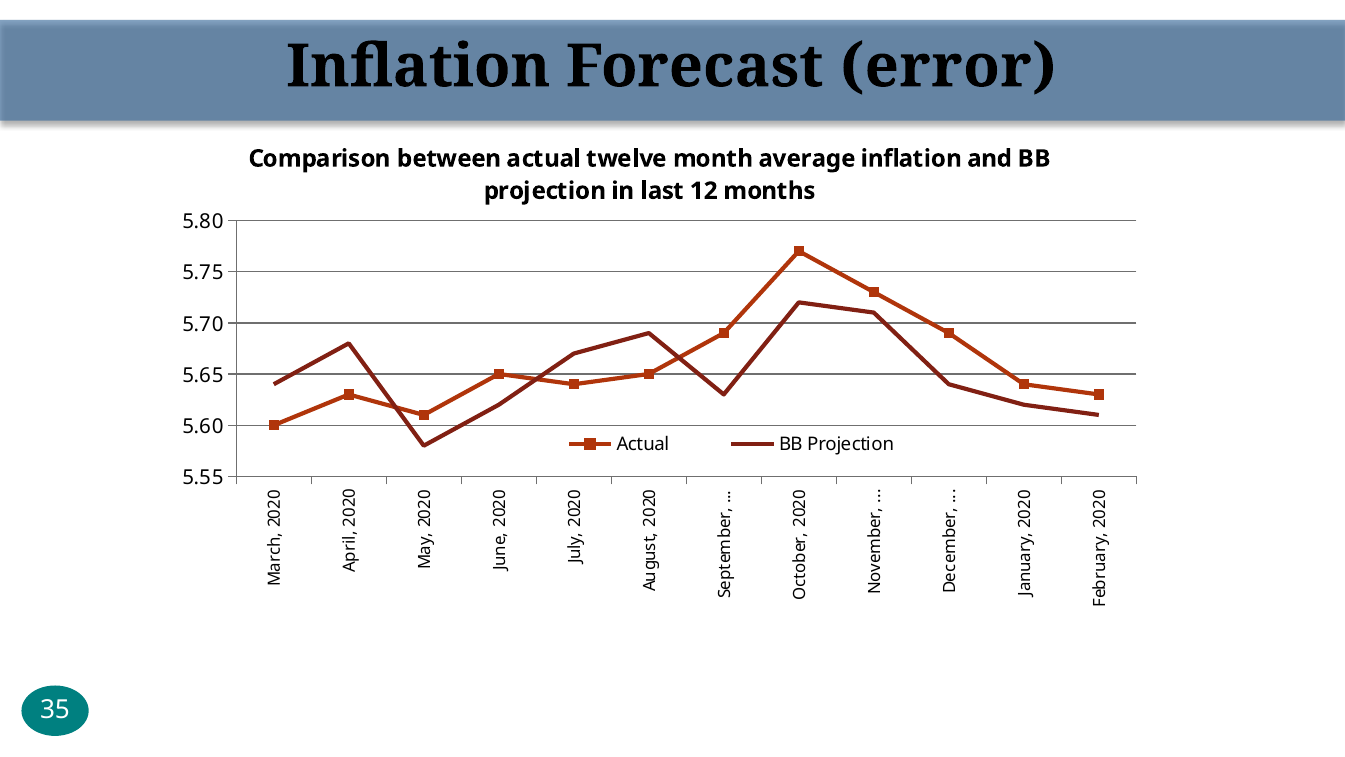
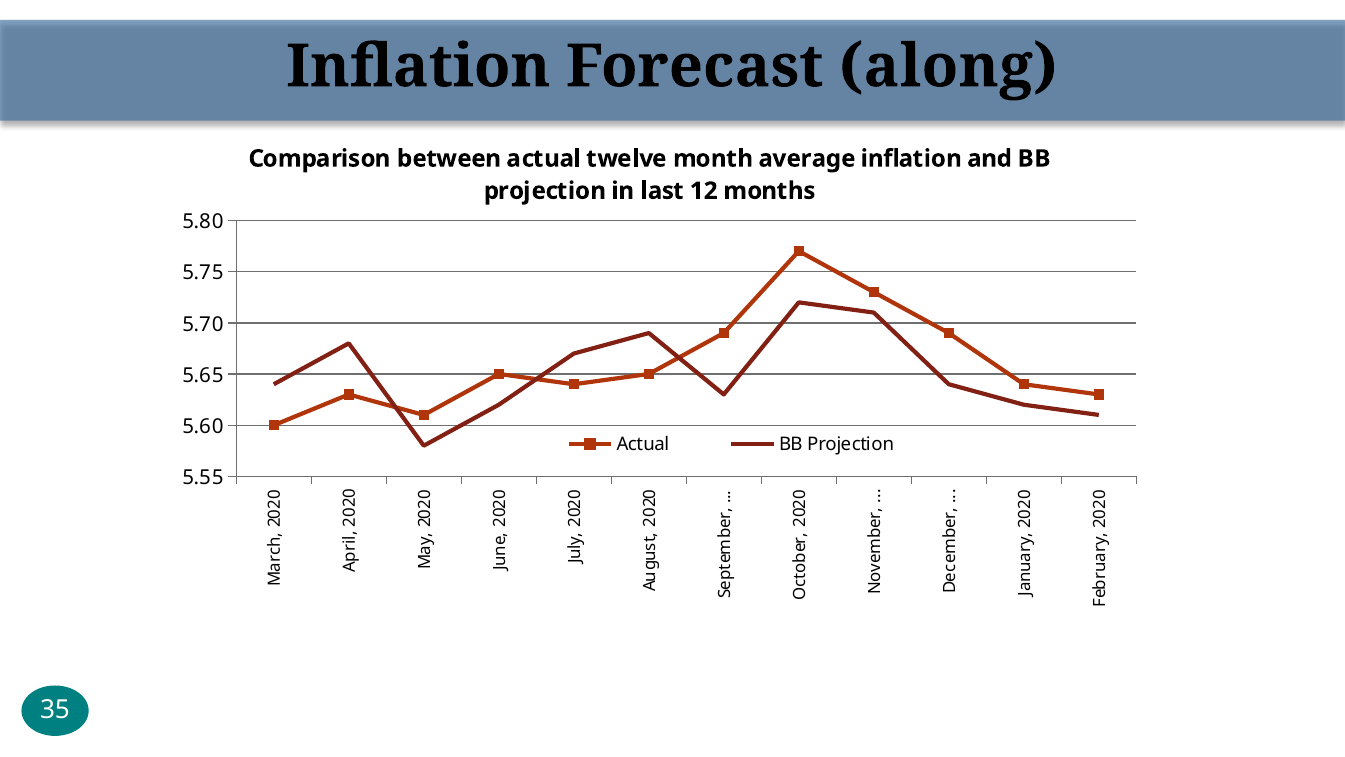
error: error -> along
